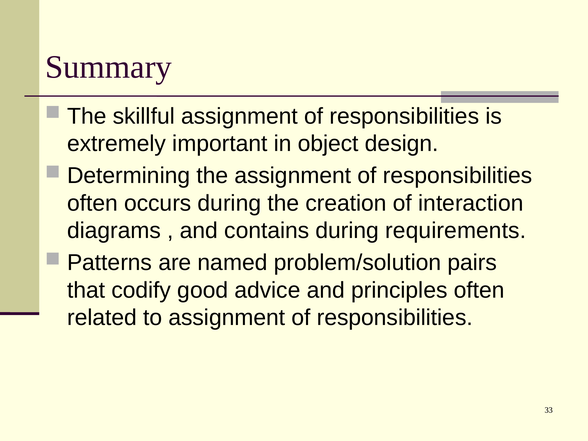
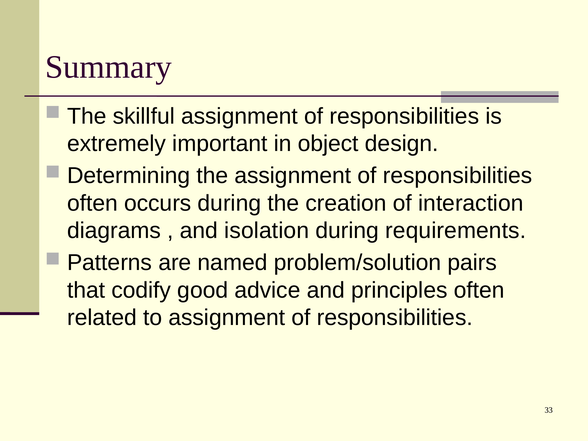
contains: contains -> isolation
